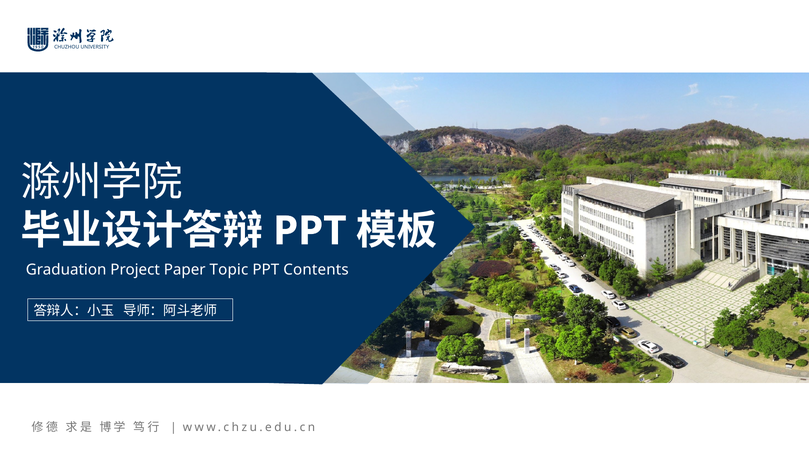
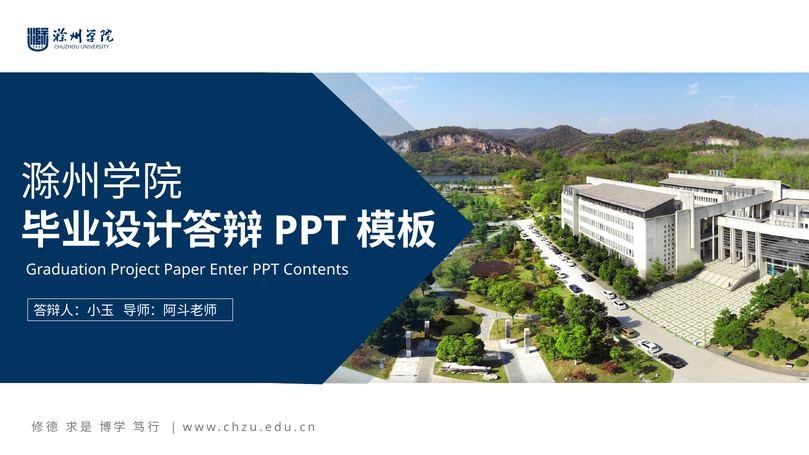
Topic: Topic -> Enter
